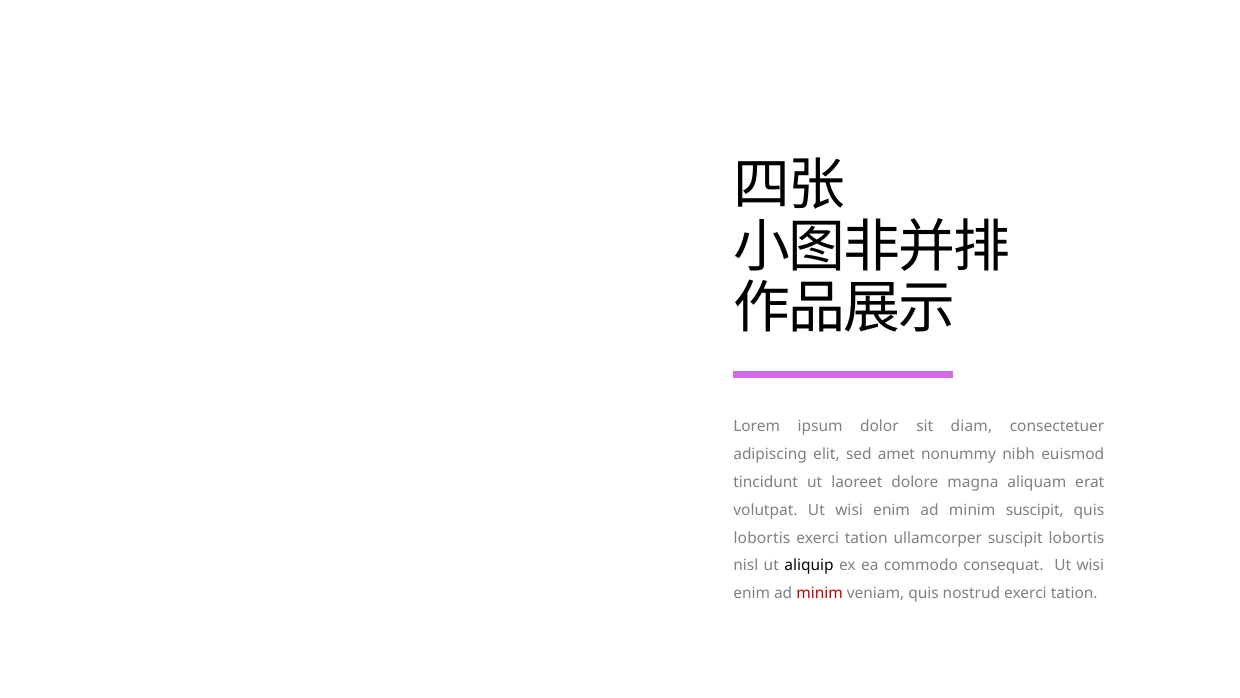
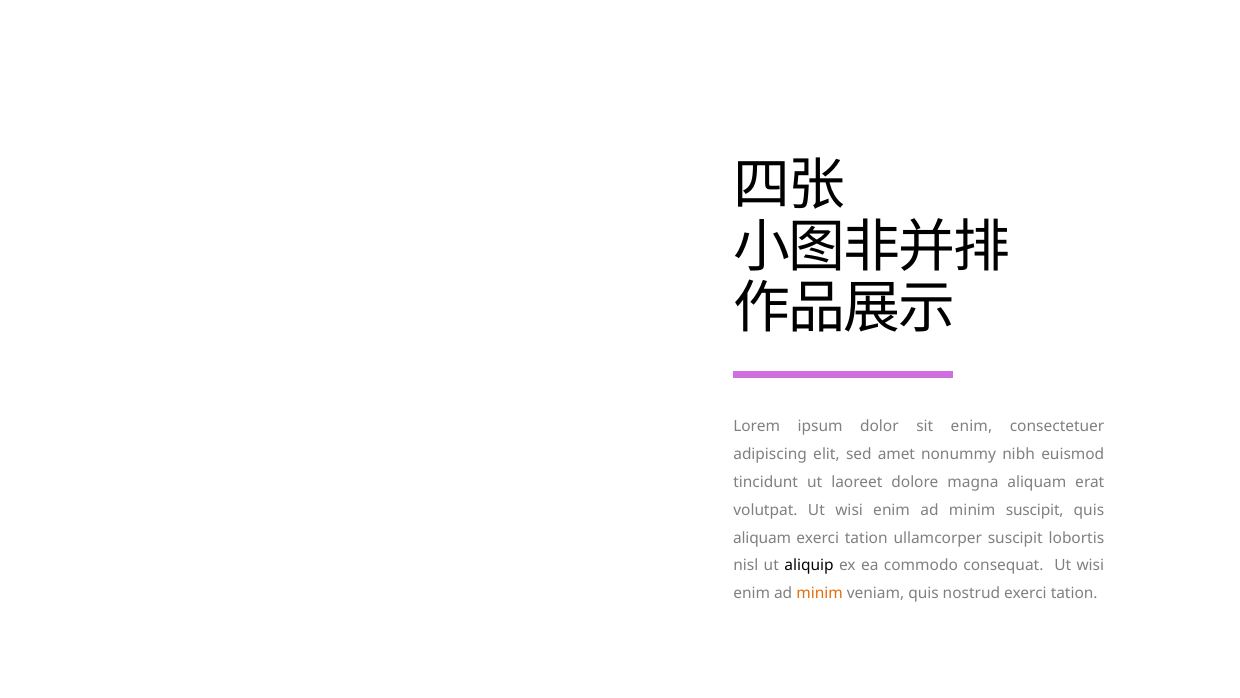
sit diam: diam -> enim
lobortis at (762, 538): lobortis -> aliquam
minim at (820, 593) colour: red -> orange
